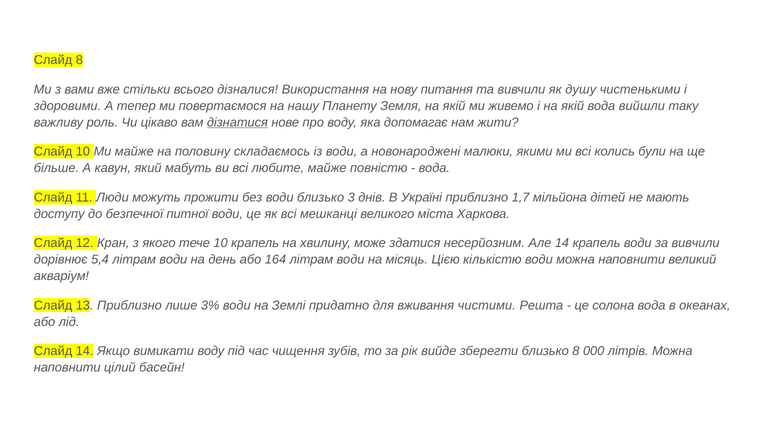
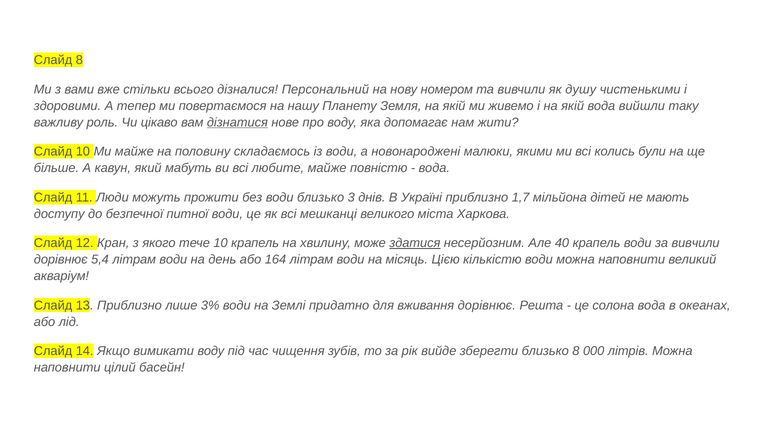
Використання: Використання -> Персональний
питання: питання -> номером
здатися underline: none -> present
Але 14: 14 -> 40
вживання чистими: чистими -> дорівнює
